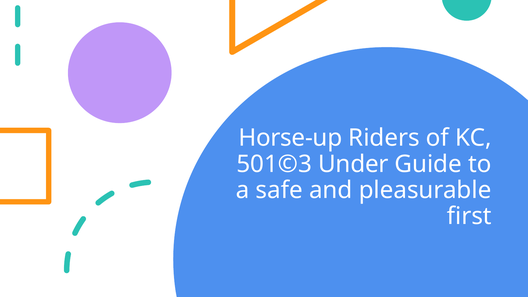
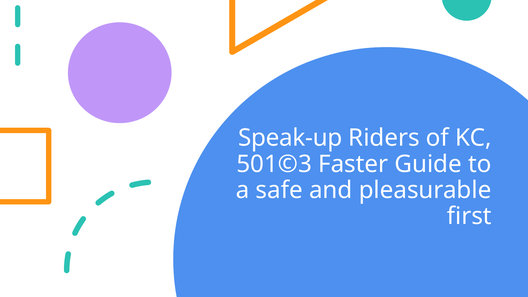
Horse-up: Horse-up -> Speak-up
Under: Under -> Faster
